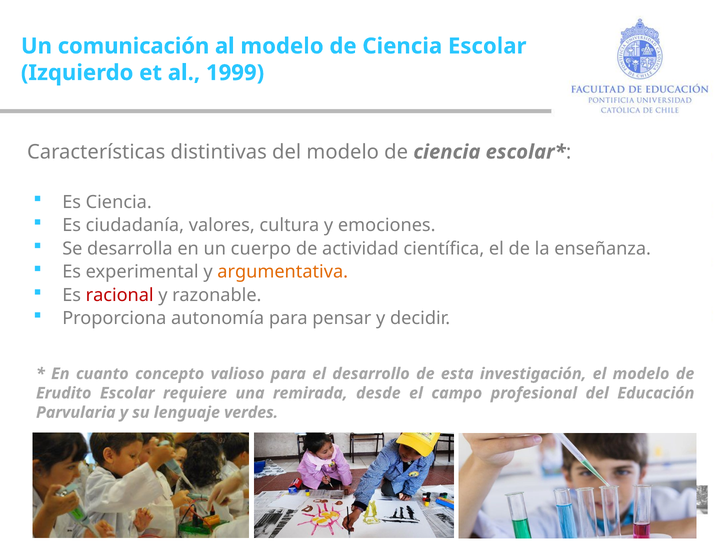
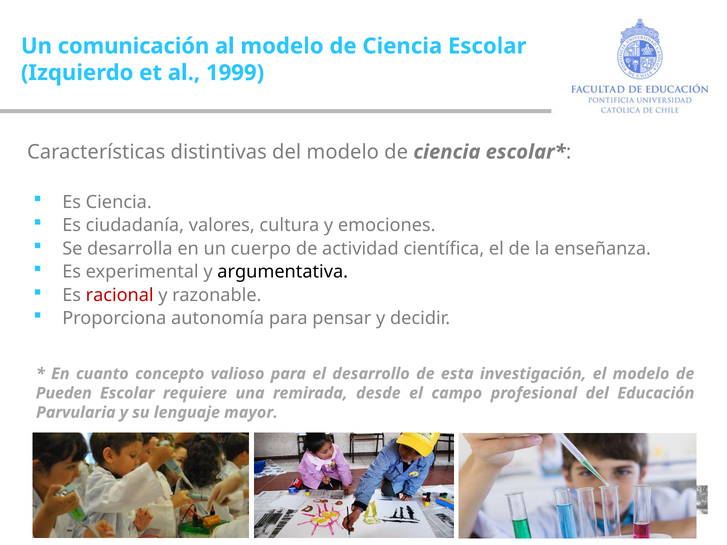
argumentativa colour: orange -> black
Erudito: Erudito -> Pueden
verdes: verdes -> mayor
